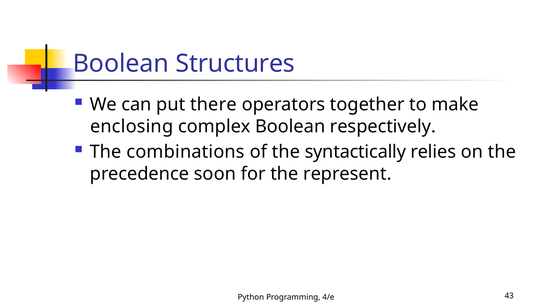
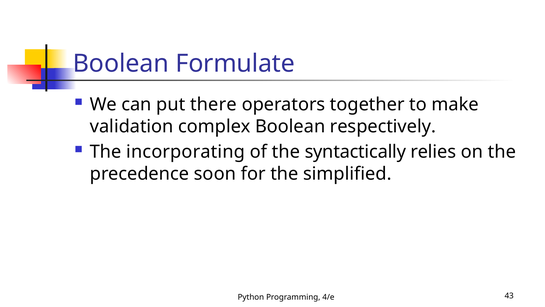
Structures: Structures -> Formulate
enclosing: enclosing -> validation
combinations: combinations -> incorporating
represent: represent -> simplified
